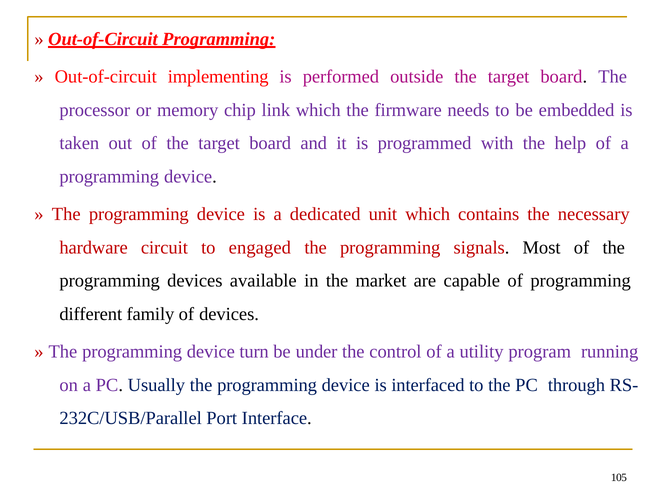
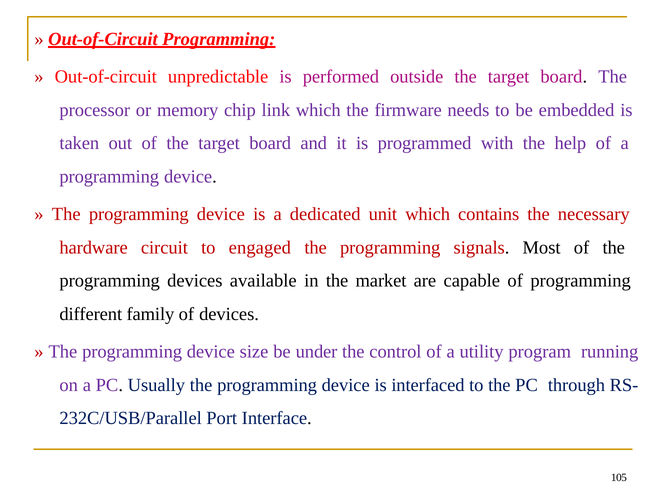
implementing: implementing -> unpredictable
turn: turn -> size
